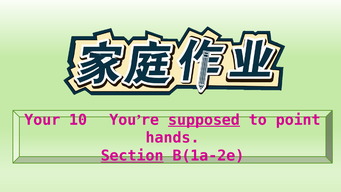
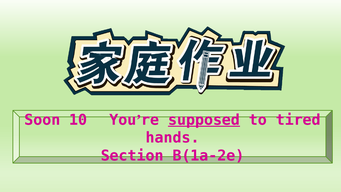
Your: Your -> Soon
point: point -> tired
Section underline: present -> none
